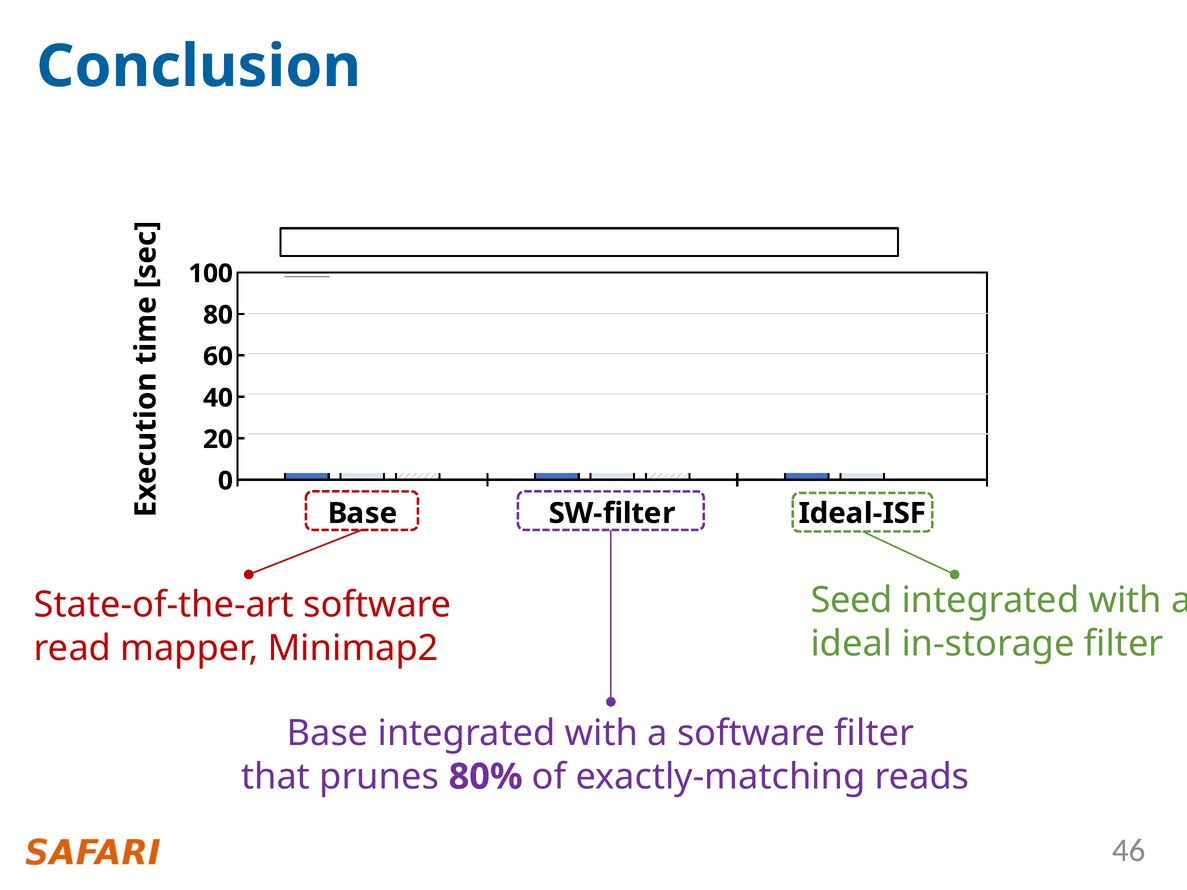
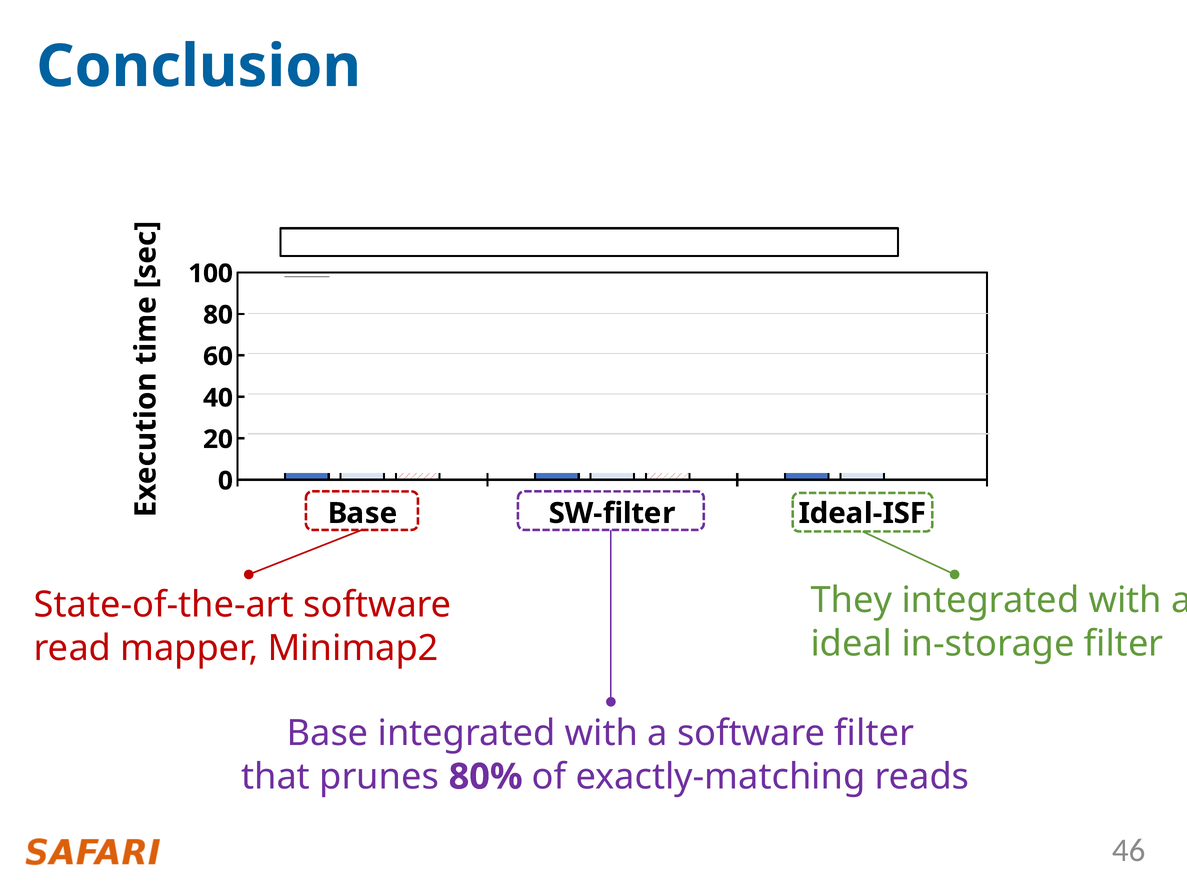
Seed: Seed -> They
